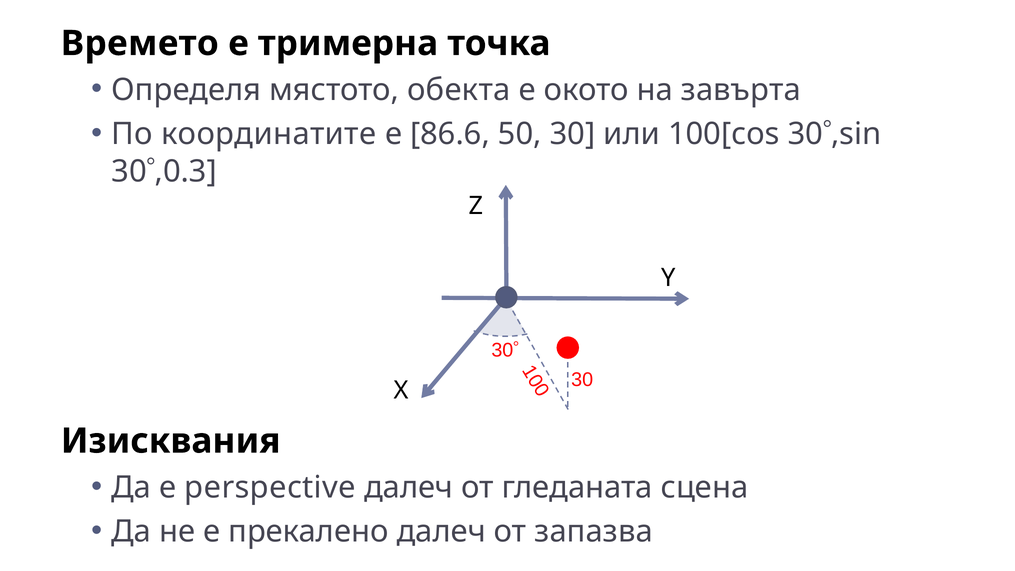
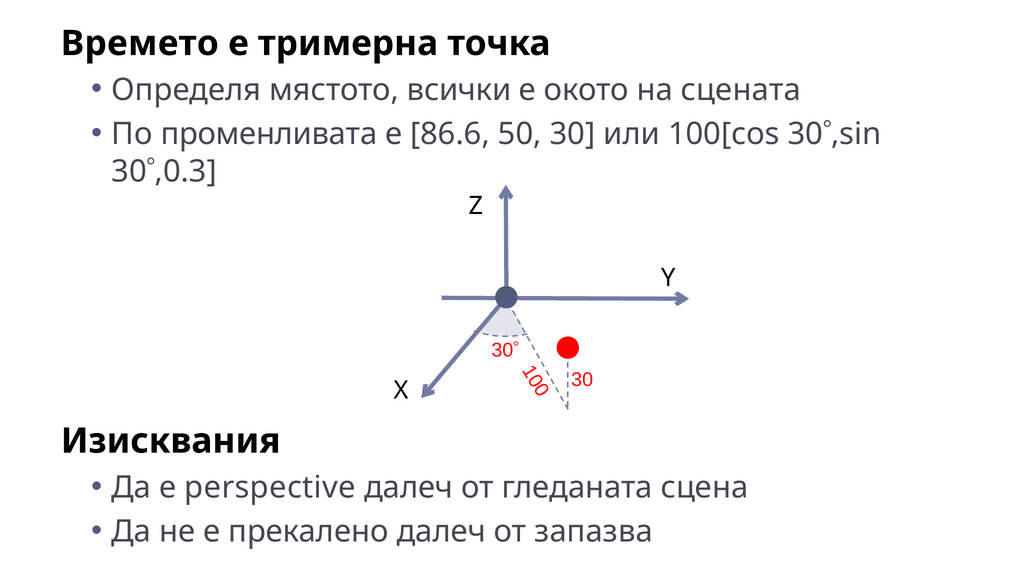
обекта: обекта -> всички
завърта: завърта -> сцената
координатите: координатите -> променливата
